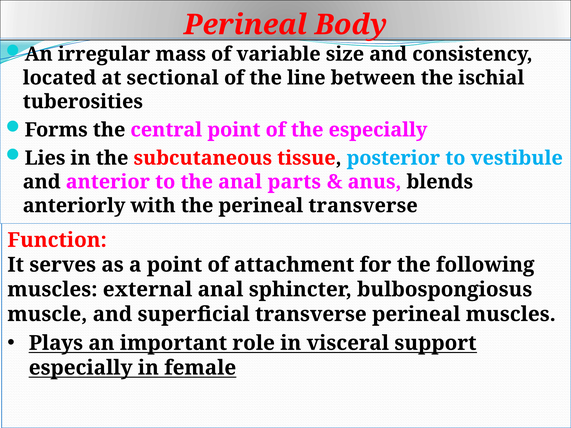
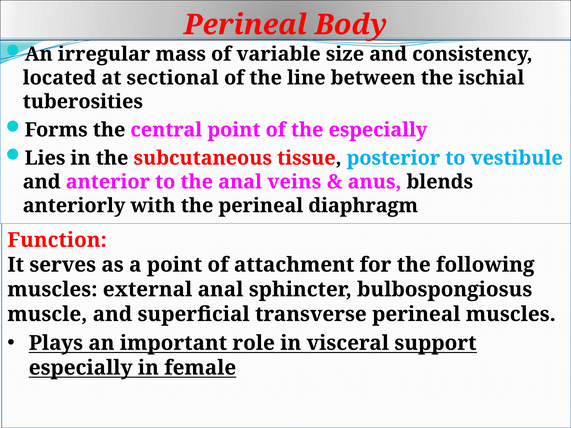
parts: parts -> veins
perineal transverse: transverse -> diaphragm
